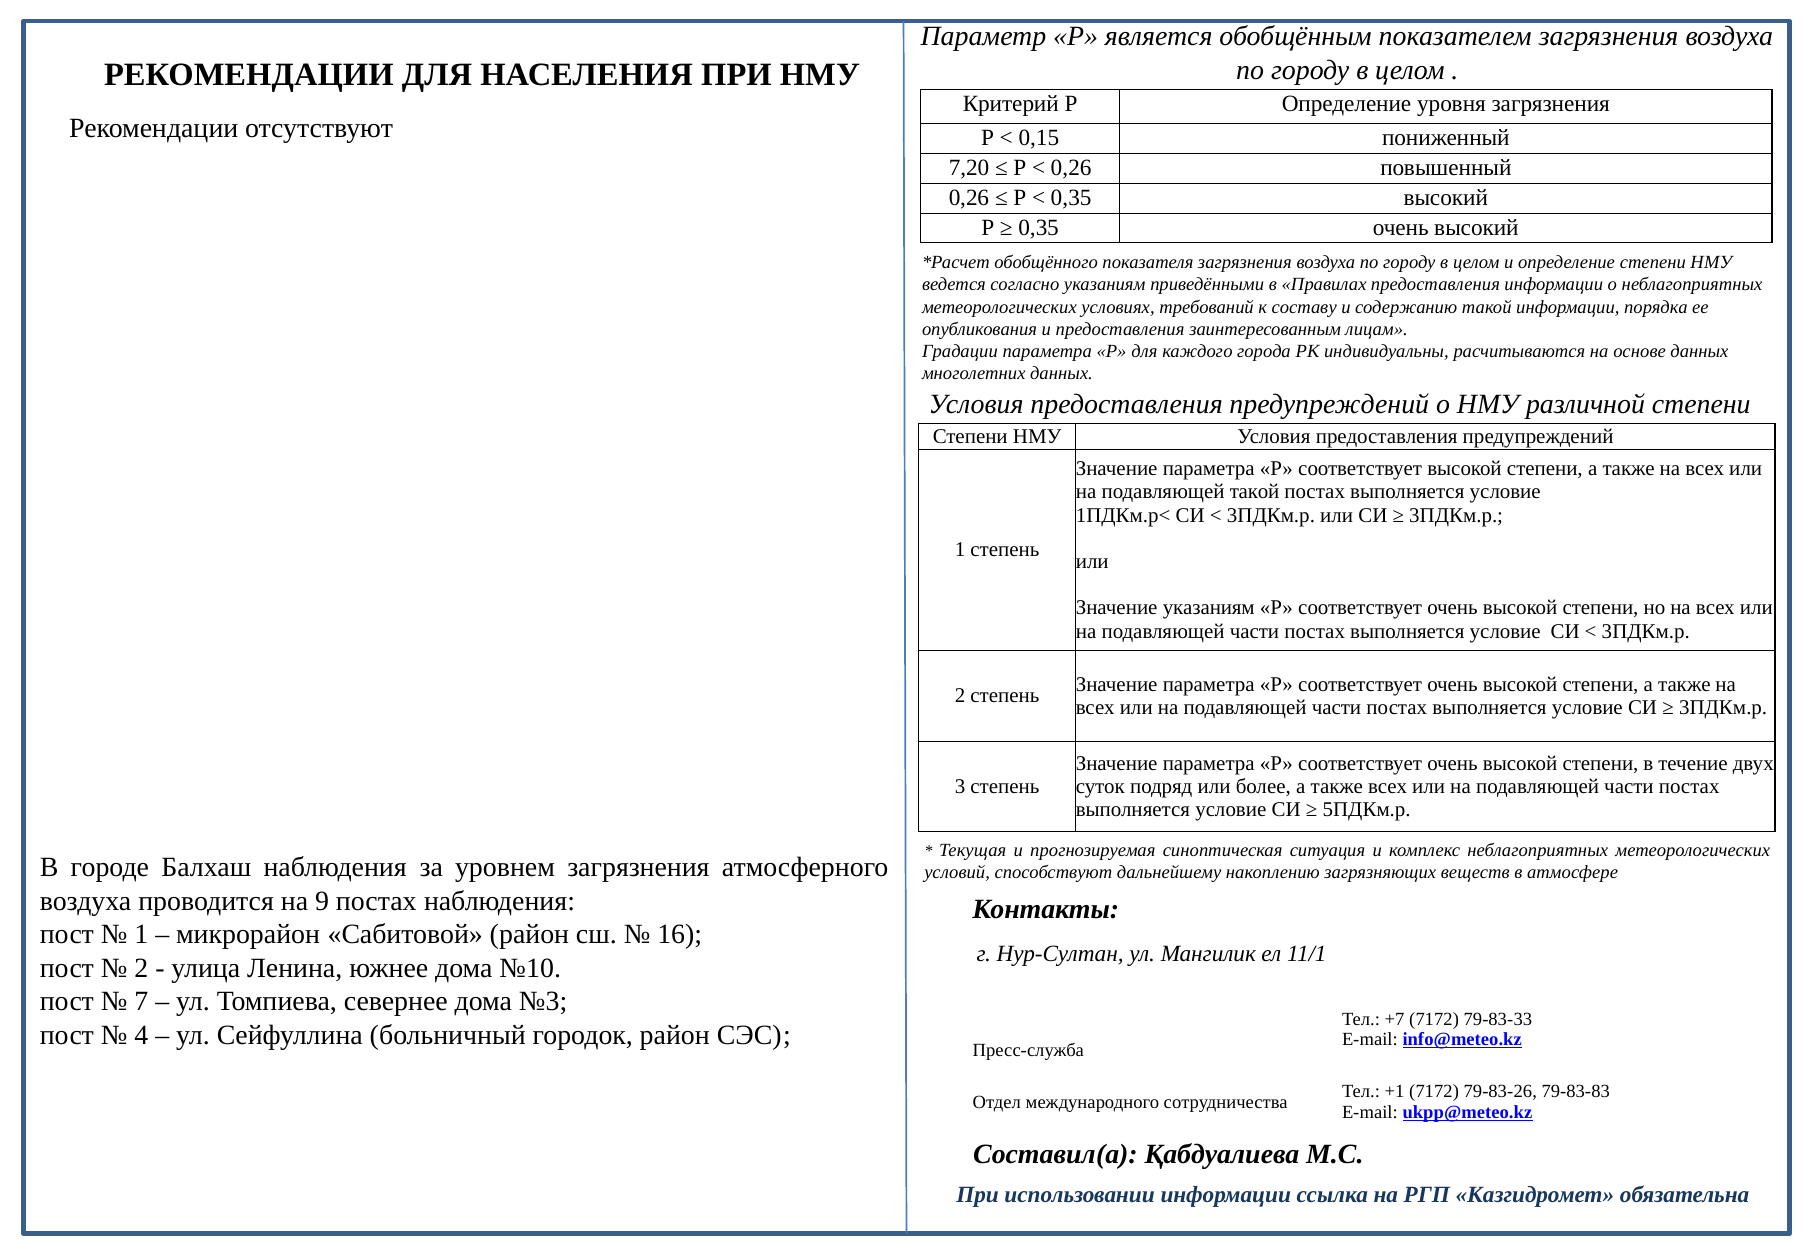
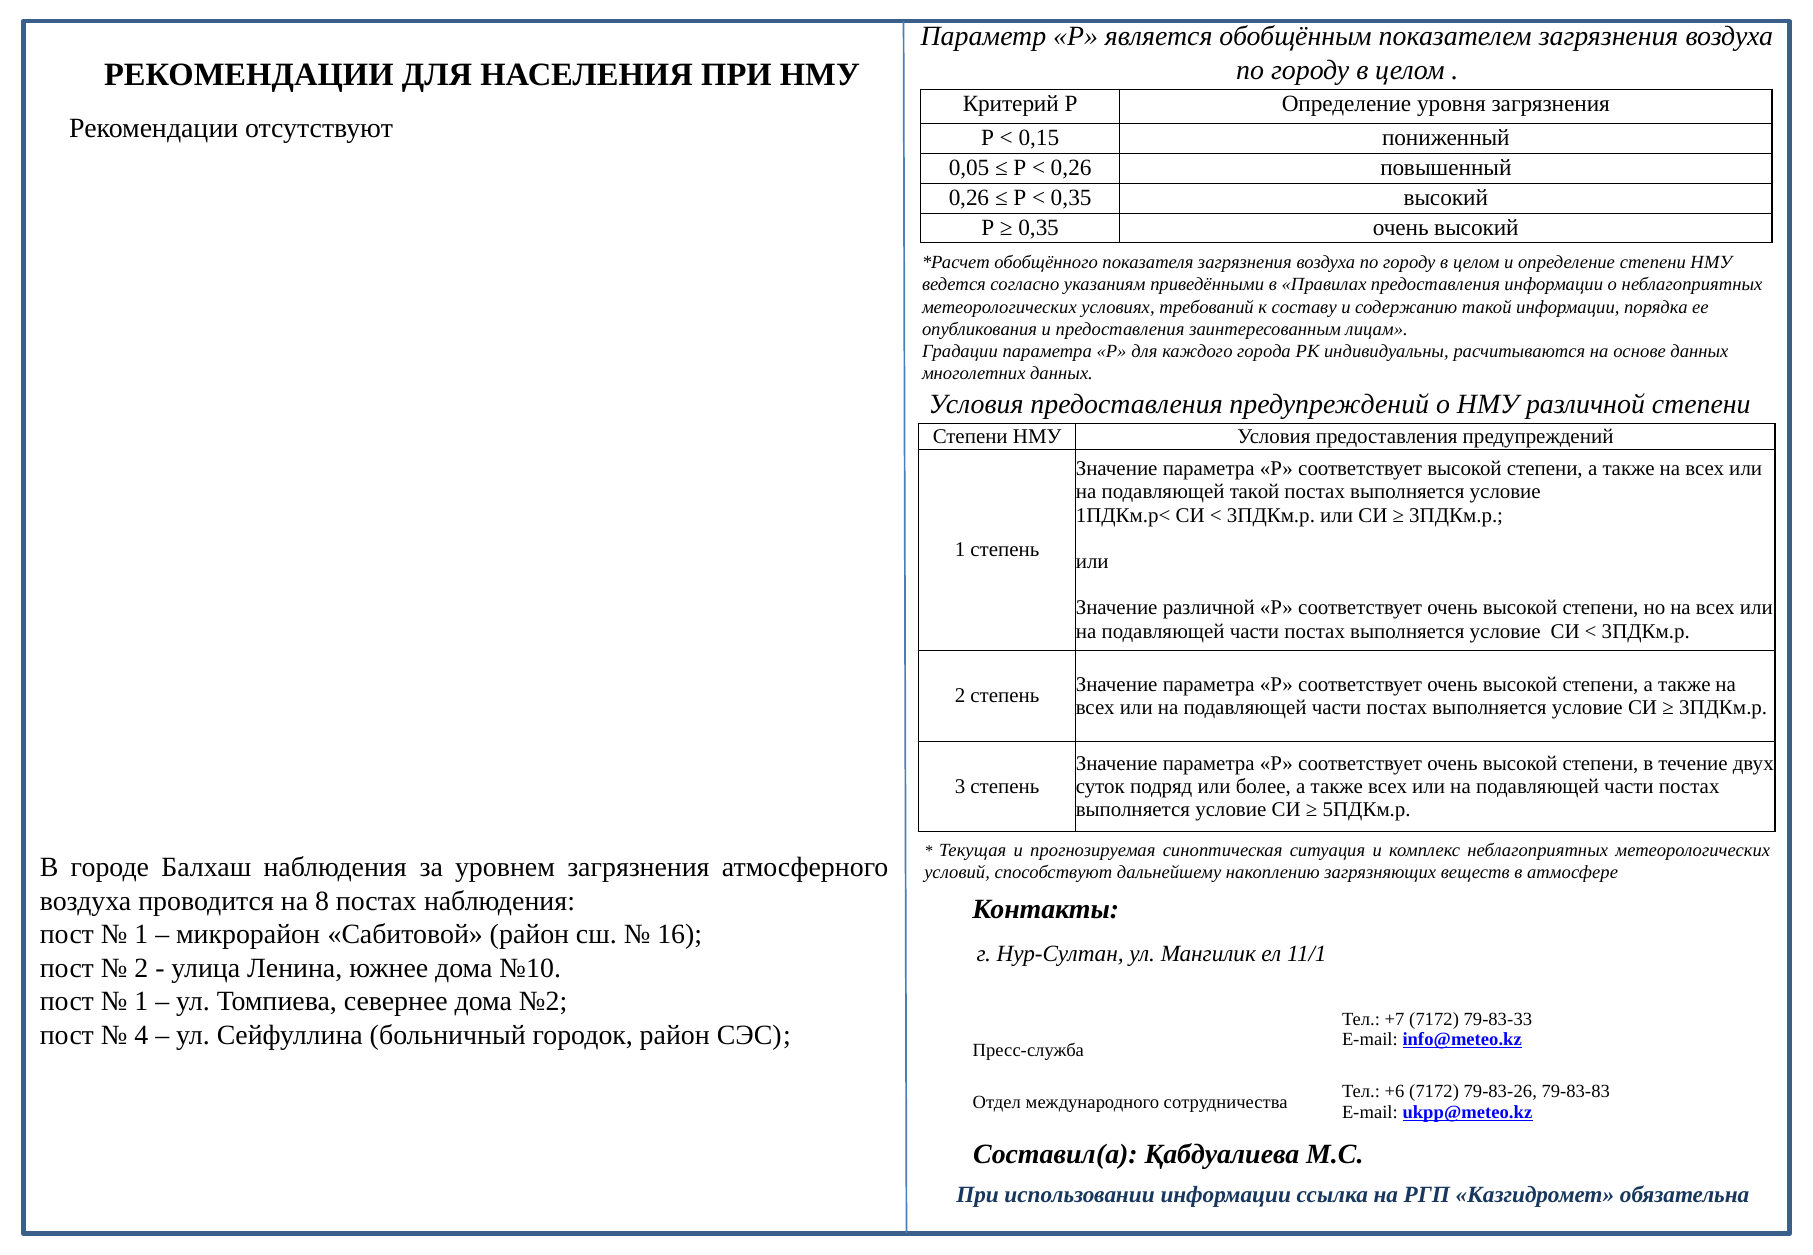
7,20: 7,20 -> 0,05
Значение указаниям: указаниям -> различной
9: 9 -> 8
7 at (141, 1002): 7 -> 1
№3: №3 -> №2
+1: +1 -> +6
